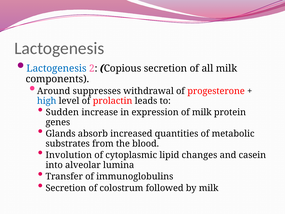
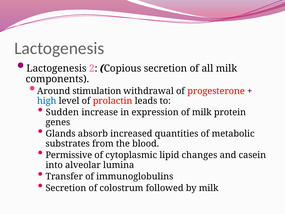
Lactogenesis at (56, 68) colour: blue -> black
suppresses: suppresses -> stimulation
Involution: Involution -> Permissive
